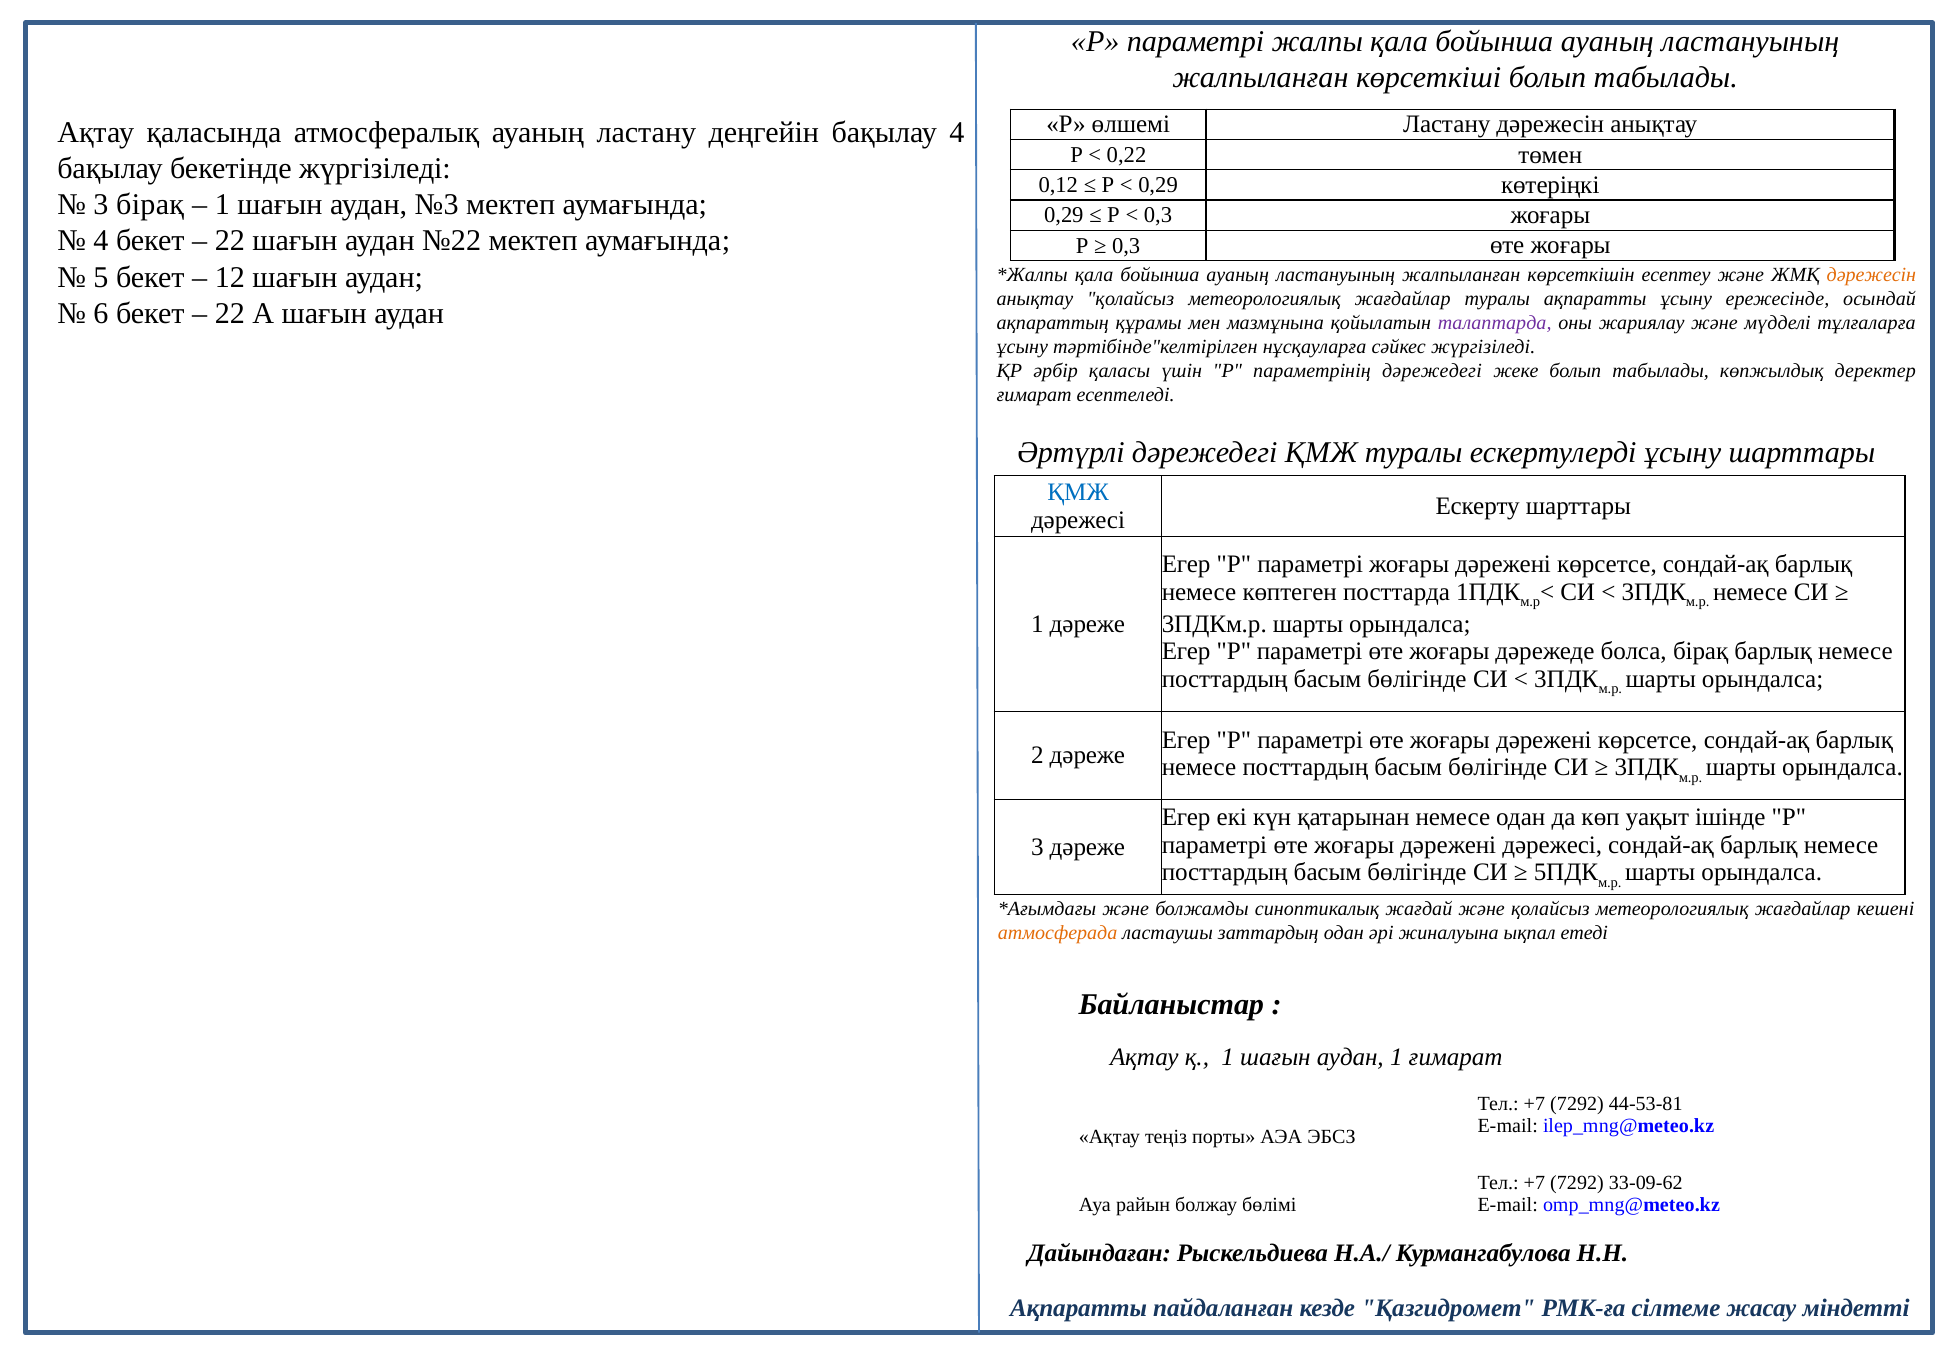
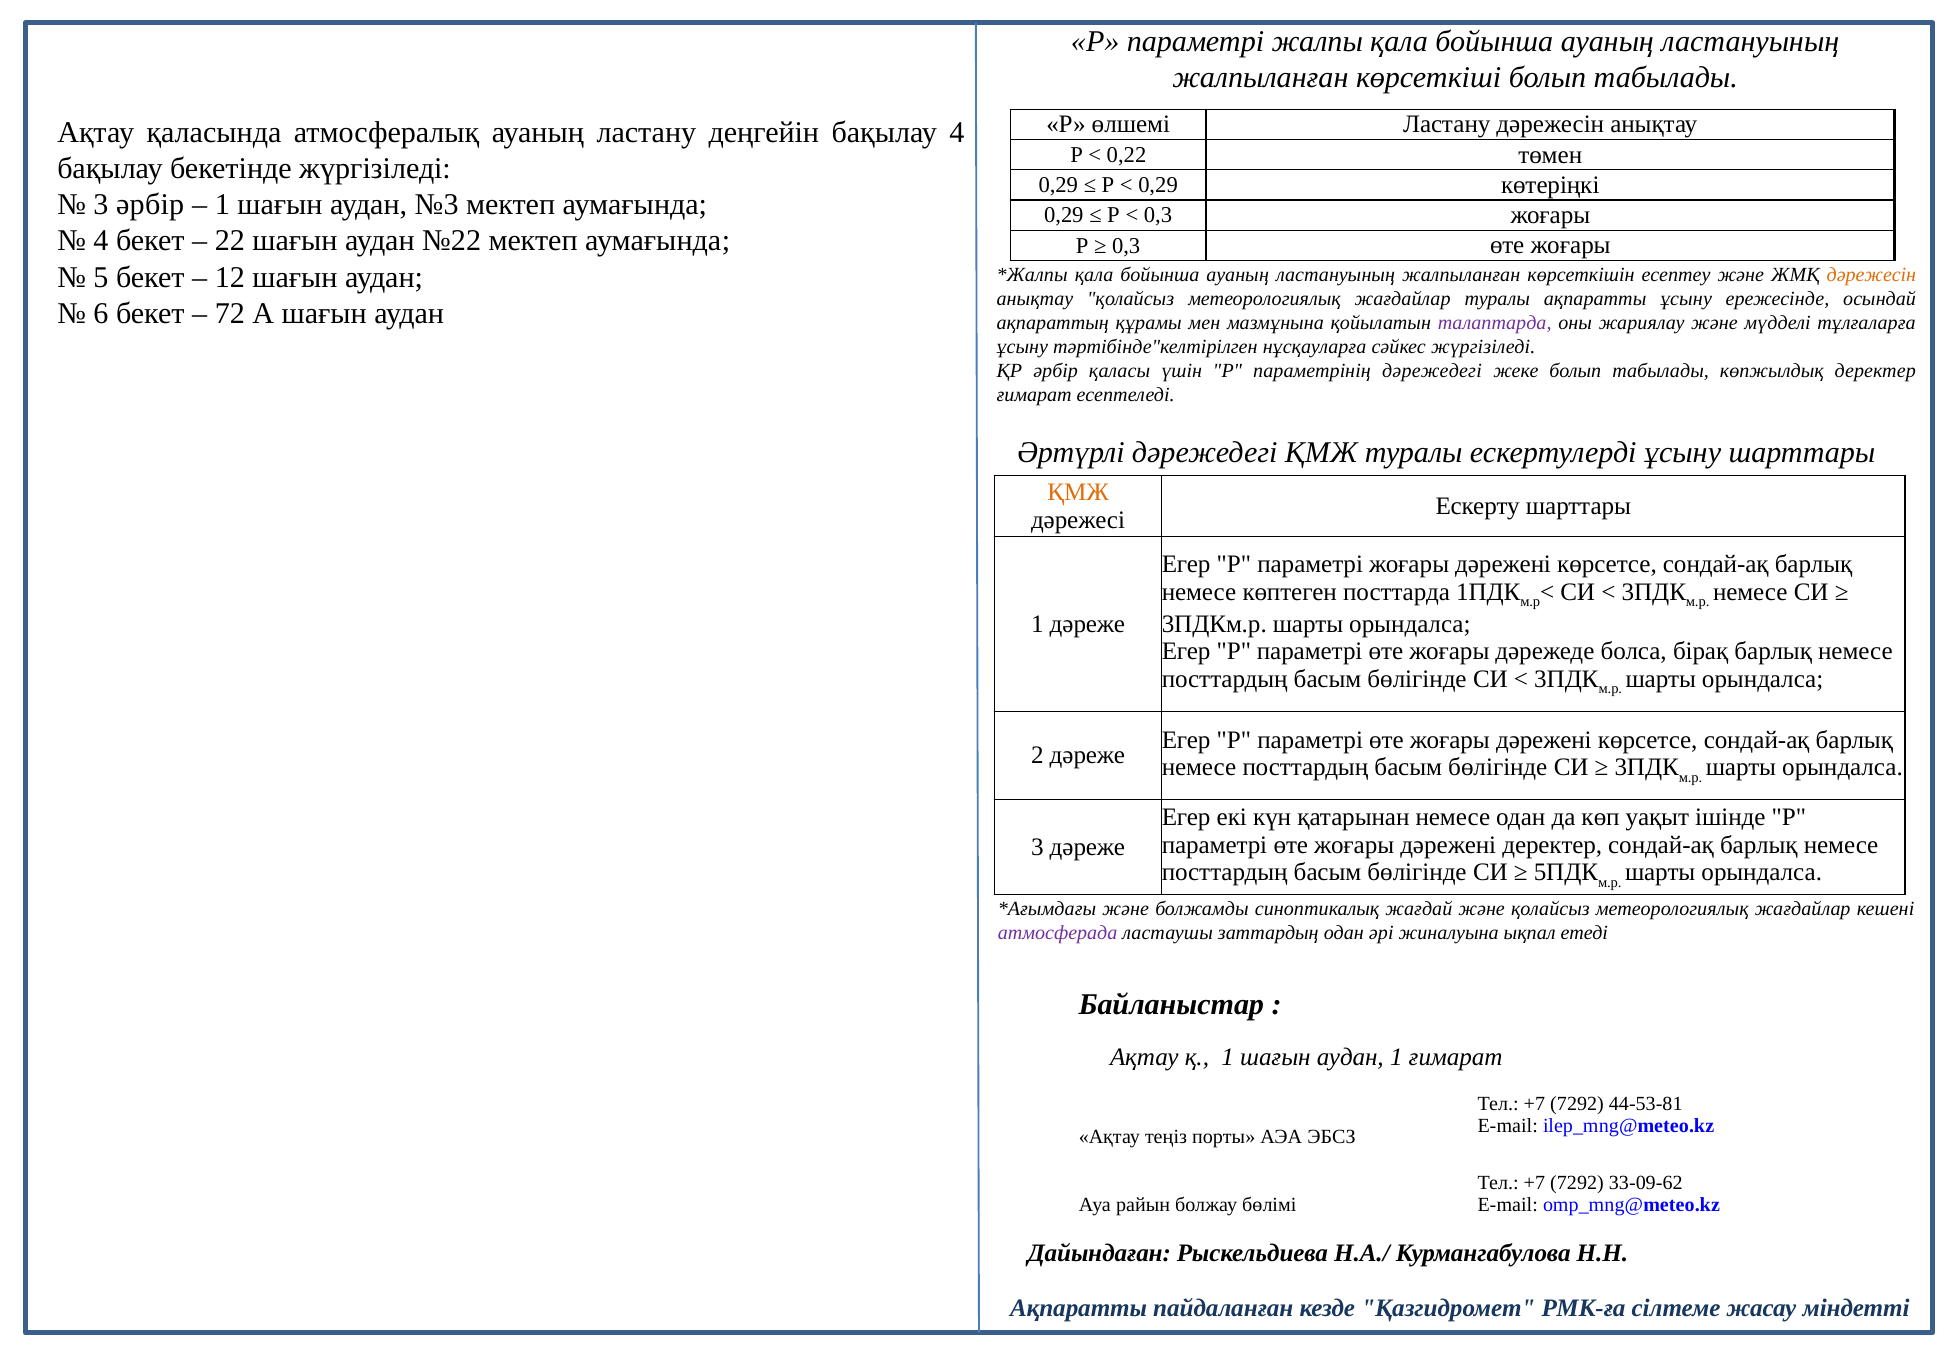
0,12 at (1058, 185): 0,12 -> 0,29
3 бірақ: бірақ -> әрбір
22 at (230, 313): 22 -> 72
ҚМЖ at (1078, 492) colour: blue -> orange
дәрежені дәрежесі: дәрежесі -> деректер
атмосферада colour: orange -> purple
